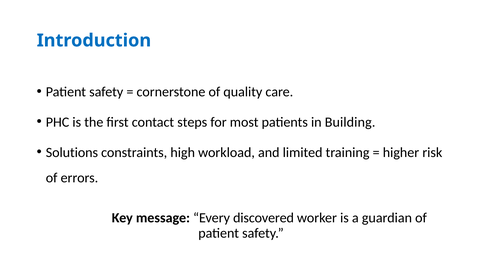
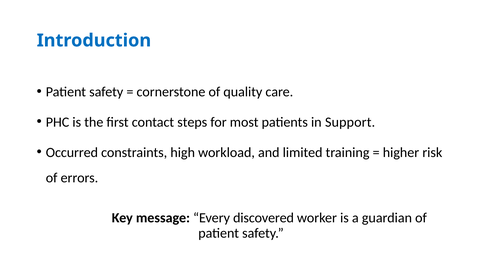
Building: Building -> Support
Solutions: Solutions -> Occurred
